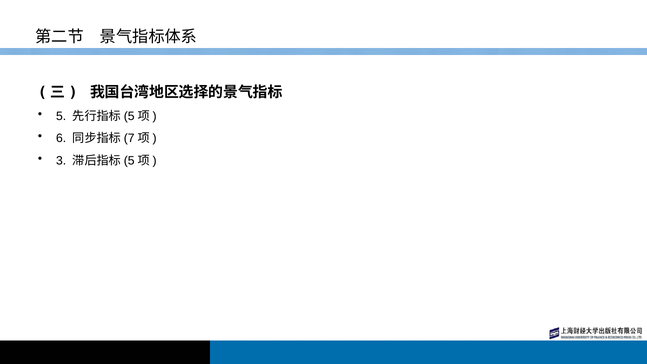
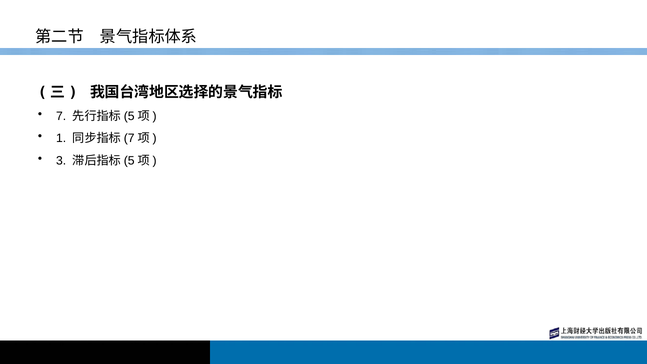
5: 5 -> 7
6: 6 -> 1
